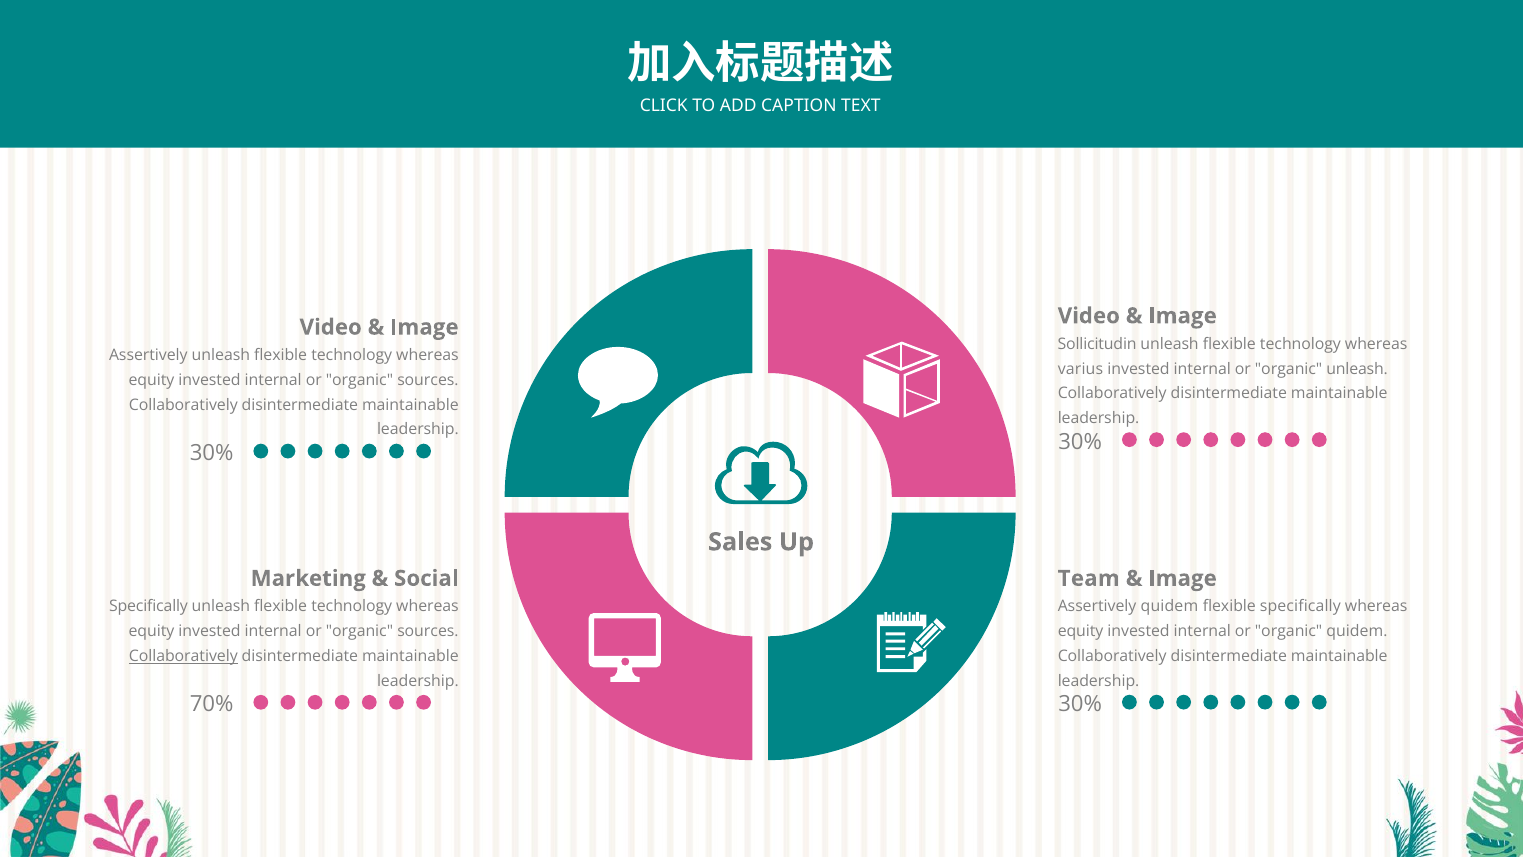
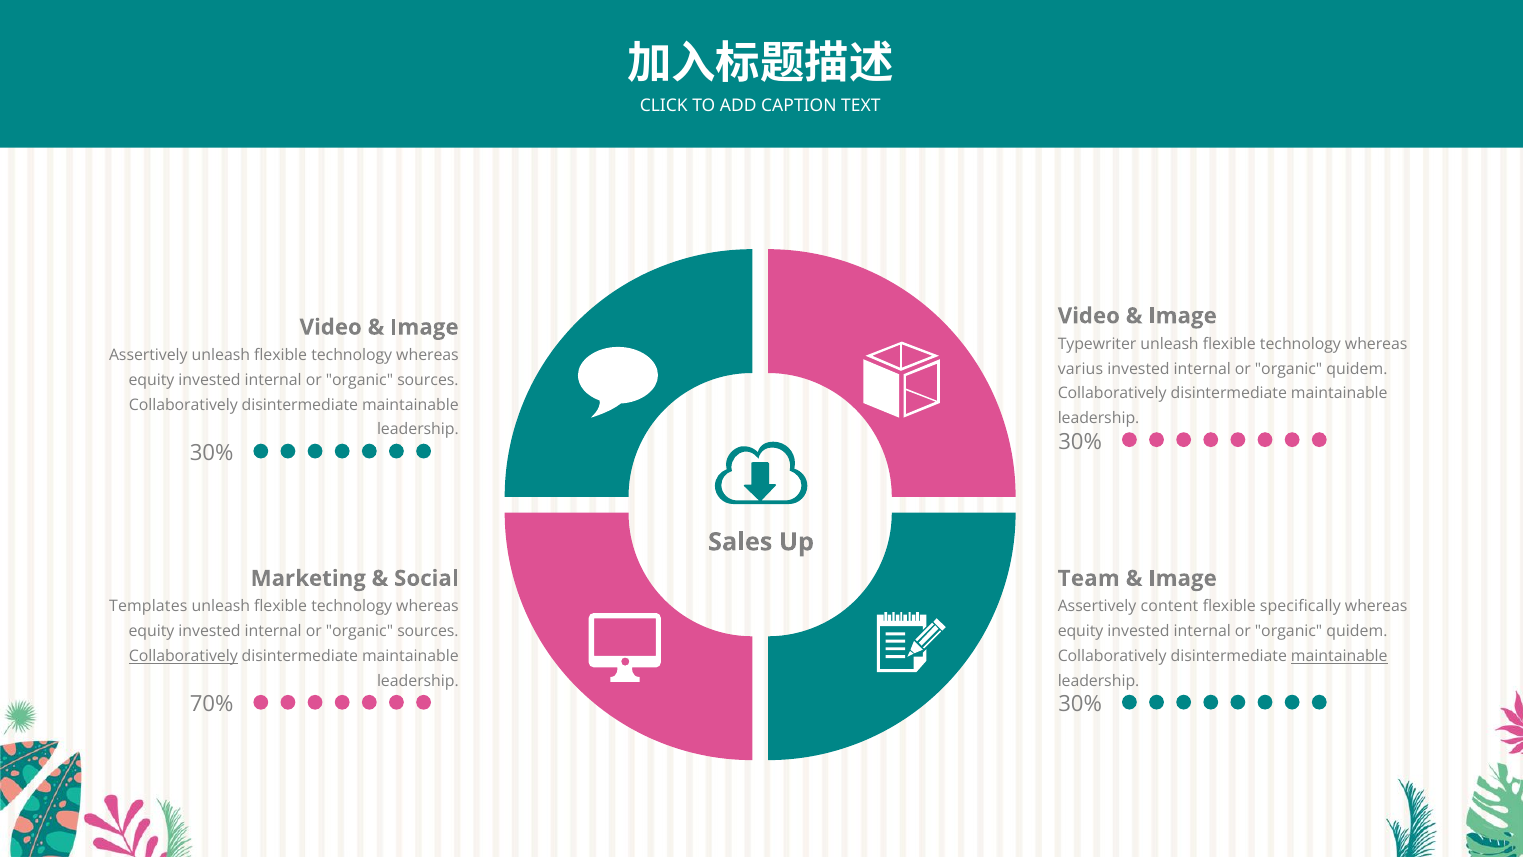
Sollicitudin: Sollicitudin -> Typewriter
unleash at (1357, 369): unleash -> quidem
Specifically at (148, 607): Specifically -> Templates
Assertively quidem: quidem -> content
maintainable at (1339, 656) underline: none -> present
